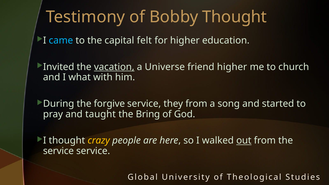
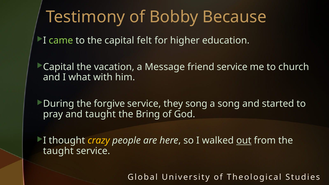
Bobby Thought: Thought -> Because
came colour: light blue -> light green
Invited at (59, 67): Invited -> Capital
vacation underline: present -> none
Universe: Universe -> Message
friend higher: higher -> service
they from: from -> song
service at (58, 151): service -> taught
